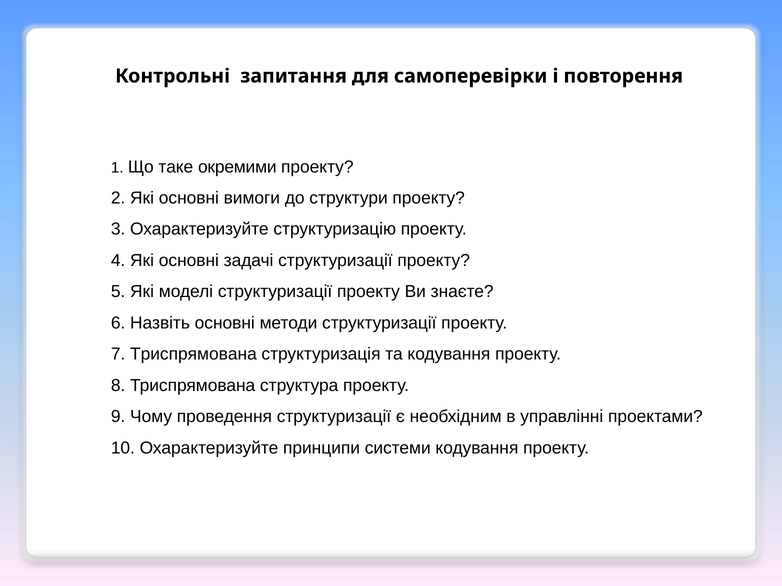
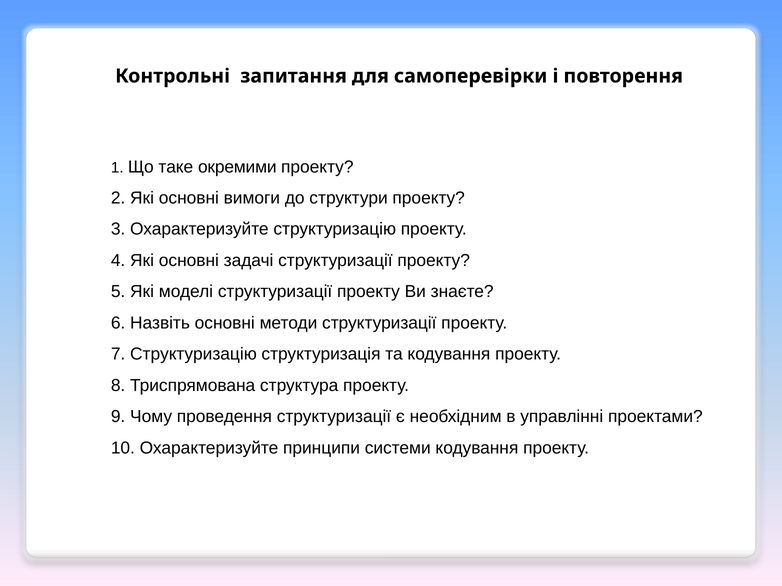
7 Триспрямована: Триспрямована -> Структуризацію
